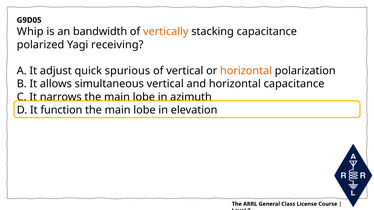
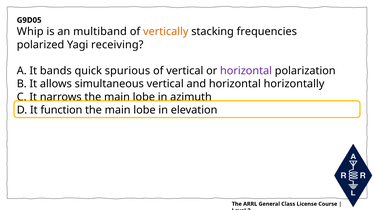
bandwidth: bandwidth -> multiband
stacking capacitance: capacitance -> frequencies
adjust: adjust -> bands
horizontal at (246, 71) colour: orange -> purple
horizontal capacitance: capacitance -> horizontally
